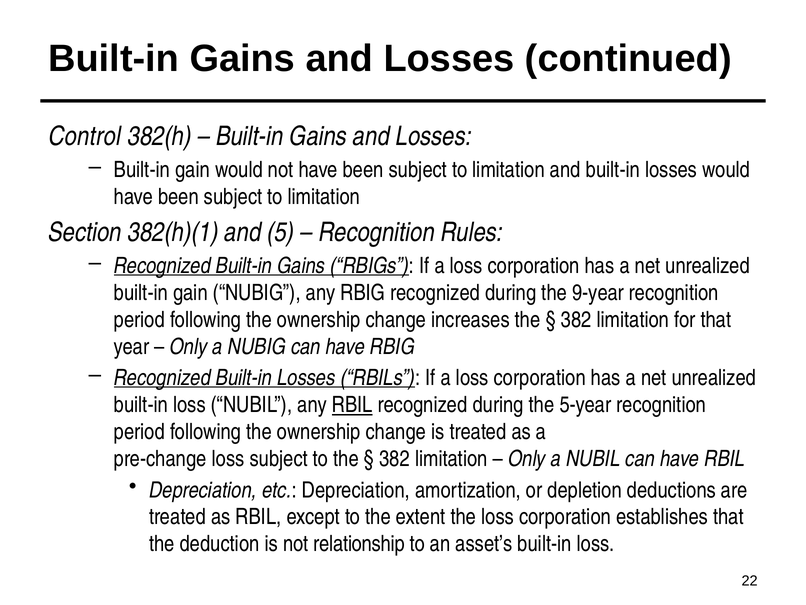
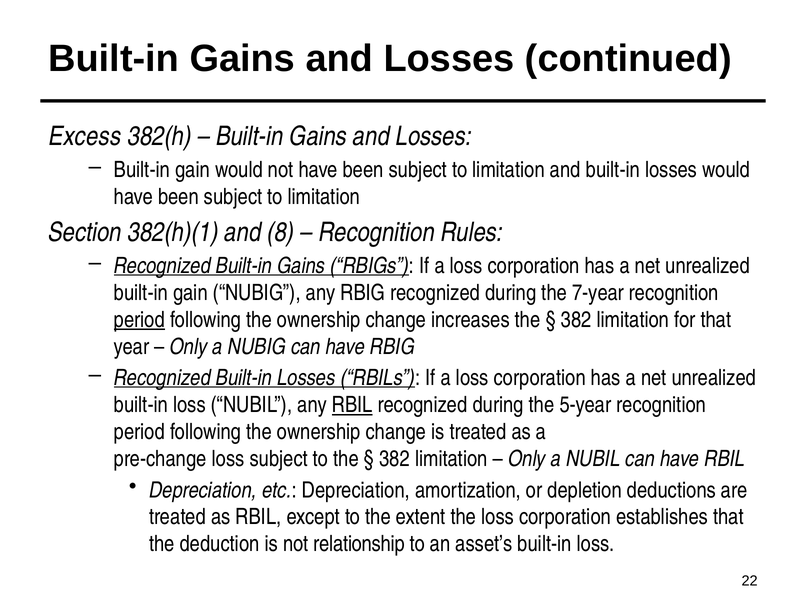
Control: Control -> Excess
5: 5 -> 8
9-year: 9-year -> 7-year
period at (139, 320) underline: none -> present
